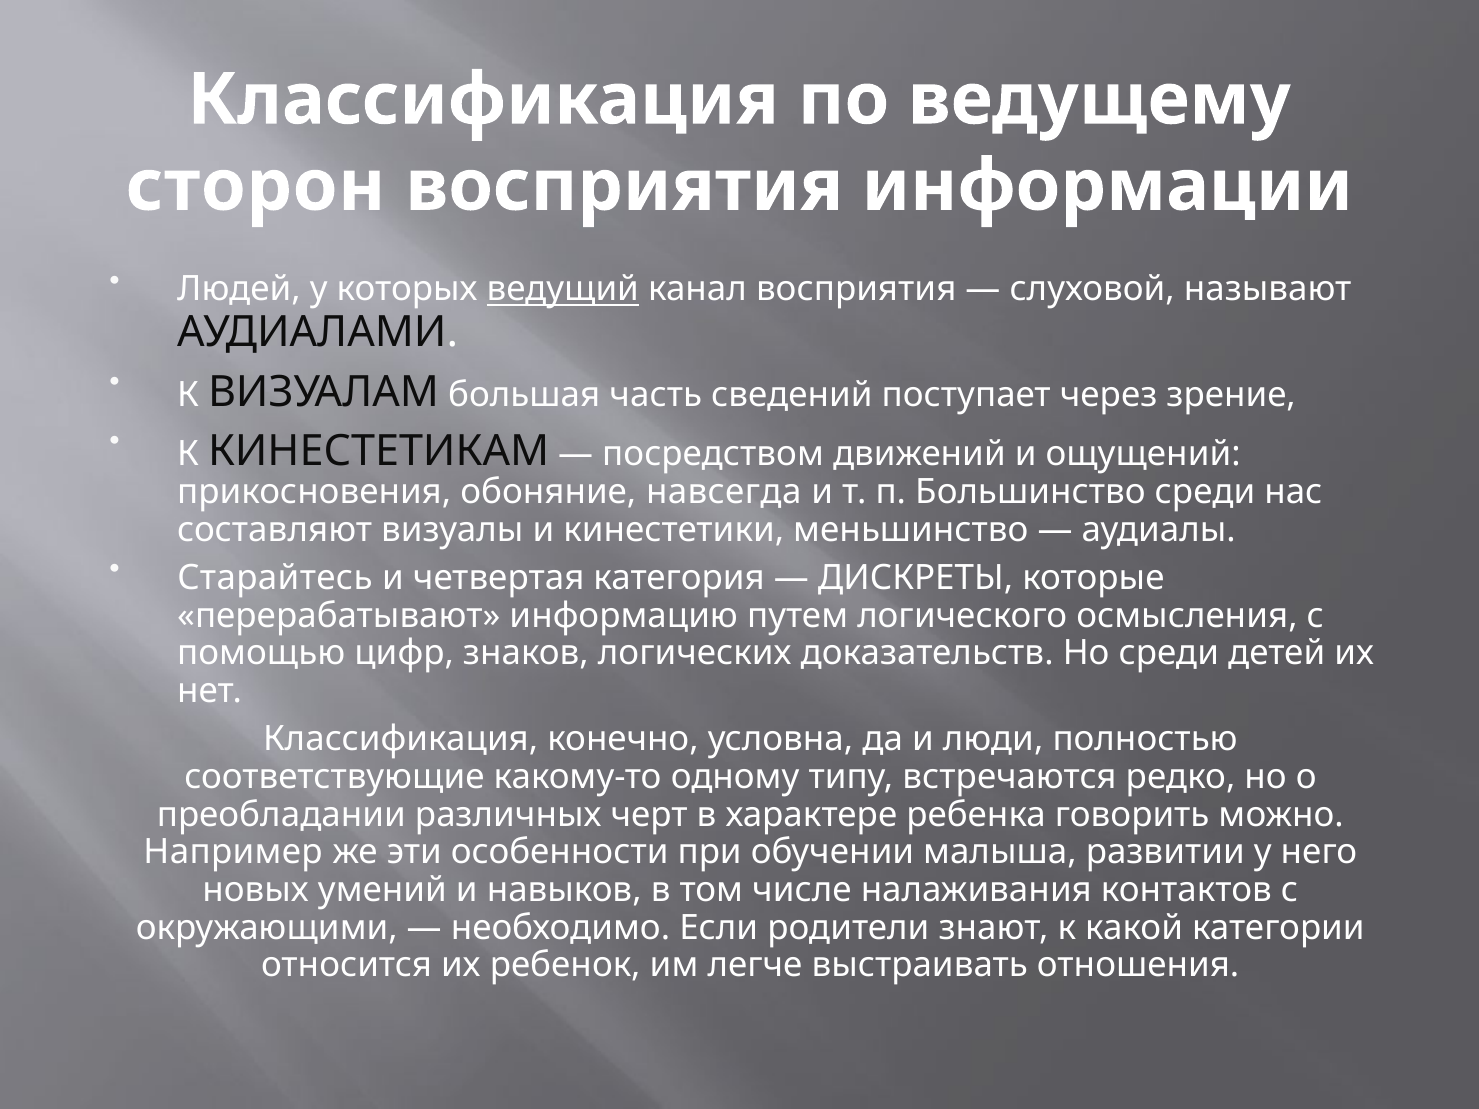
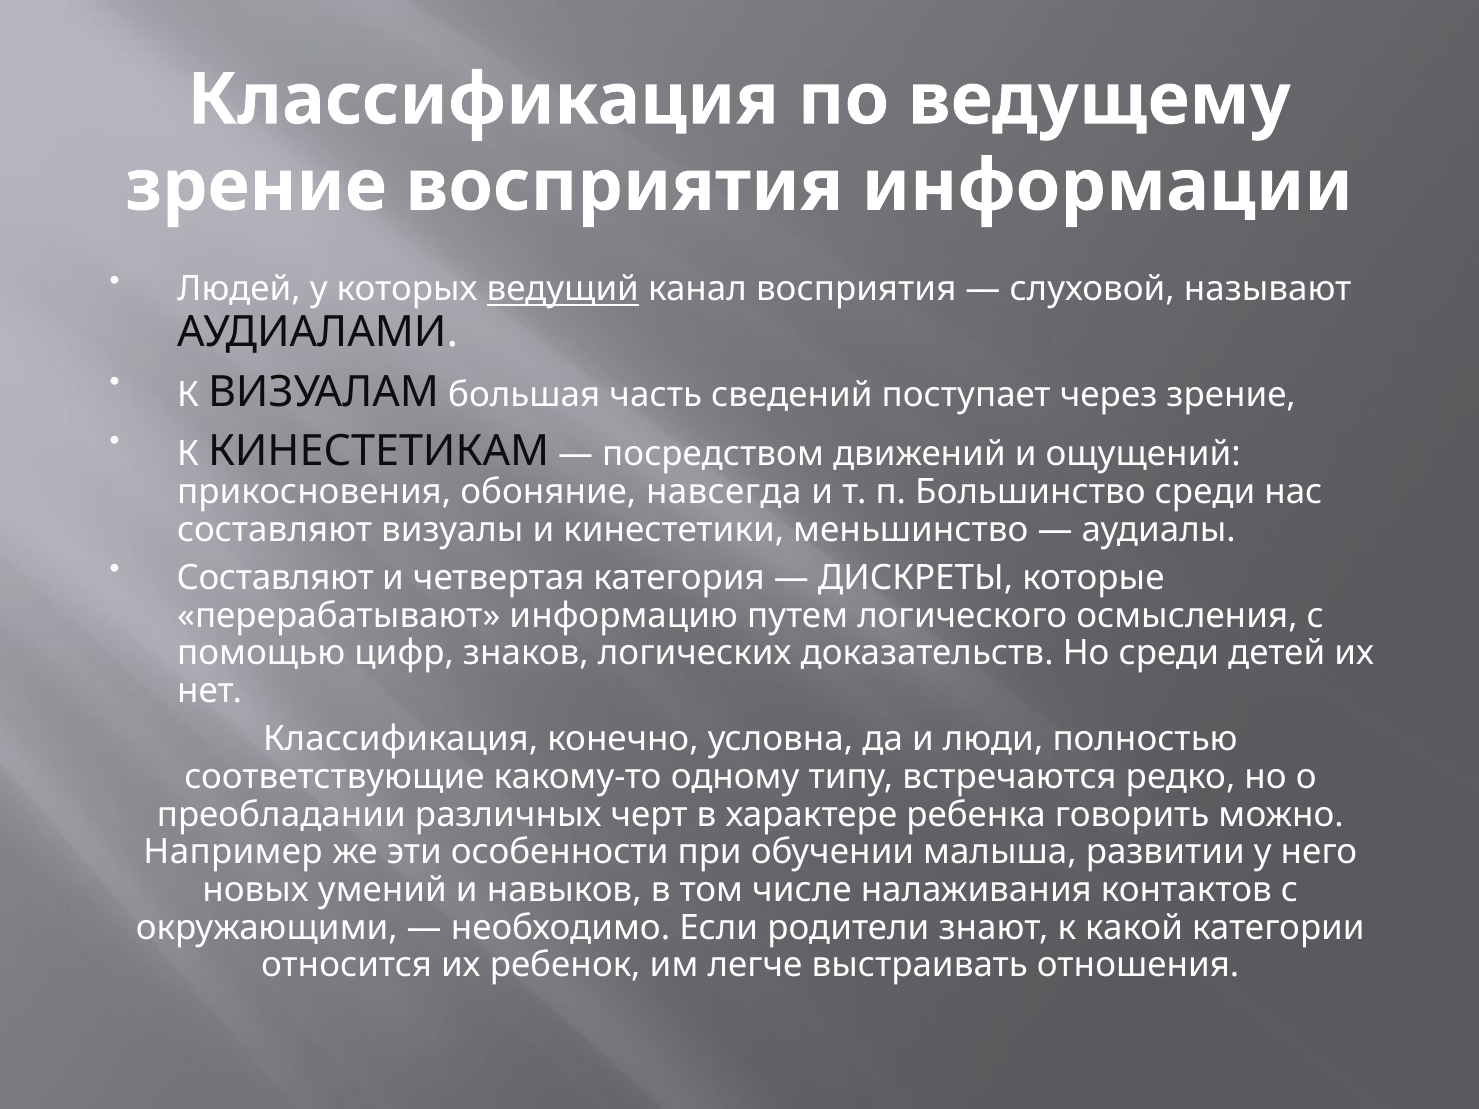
сторон at (256, 186): сторон -> зрение
Старайтесь at (275, 578): Старайтесь -> Составляют
